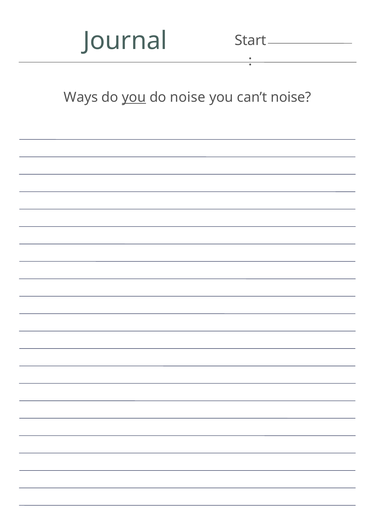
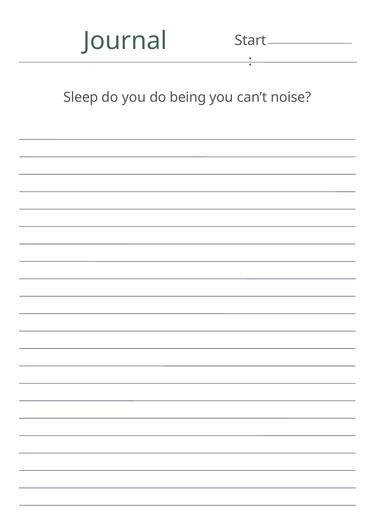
Ways: Ways -> Sleep
you at (134, 97) underline: present -> none
do noise: noise -> being
